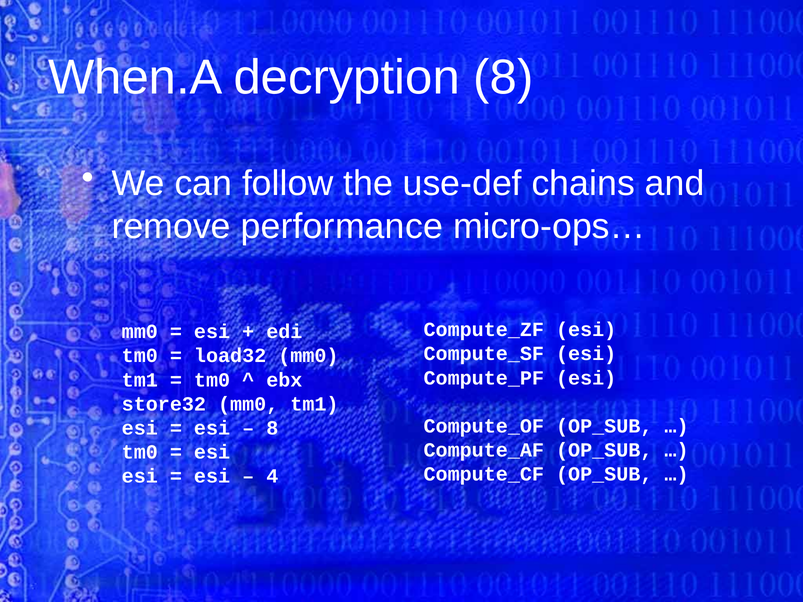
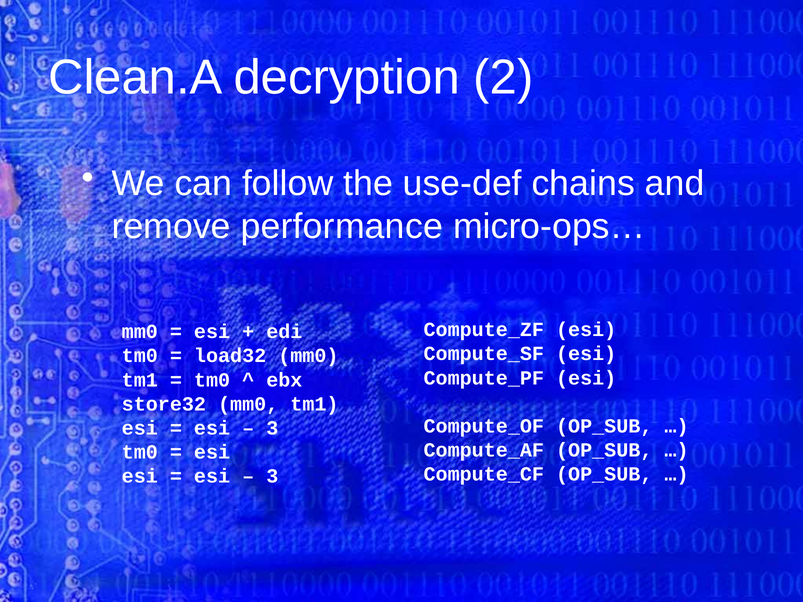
When.A: When.A -> Clean.A
decryption 8: 8 -> 2
8 at (272, 428): 8 -> 3
4 at (272, 476): 4 -> 3
